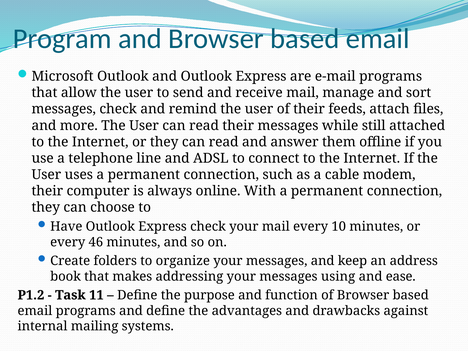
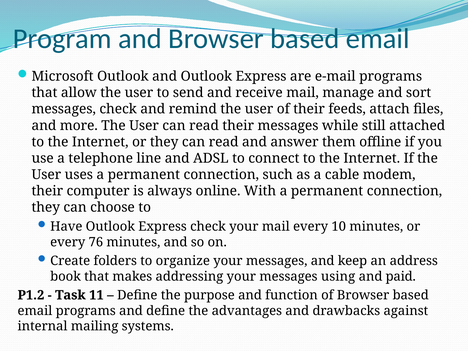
46: 46 -> 76
ease: ease -> paid
